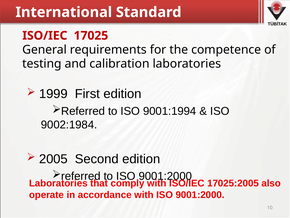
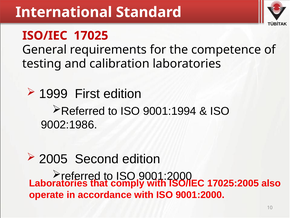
9002:1984: 9002:1984 -> 9002:1986
